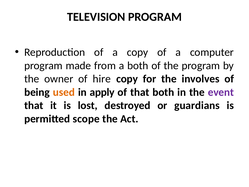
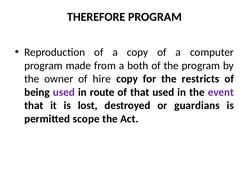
TELEVISION: TELEVISION -> THEREFORE
involves: involves -> restricts
used at (64, 92) colour: orange -> purple
apply: apply -> route
that both: both -> used
